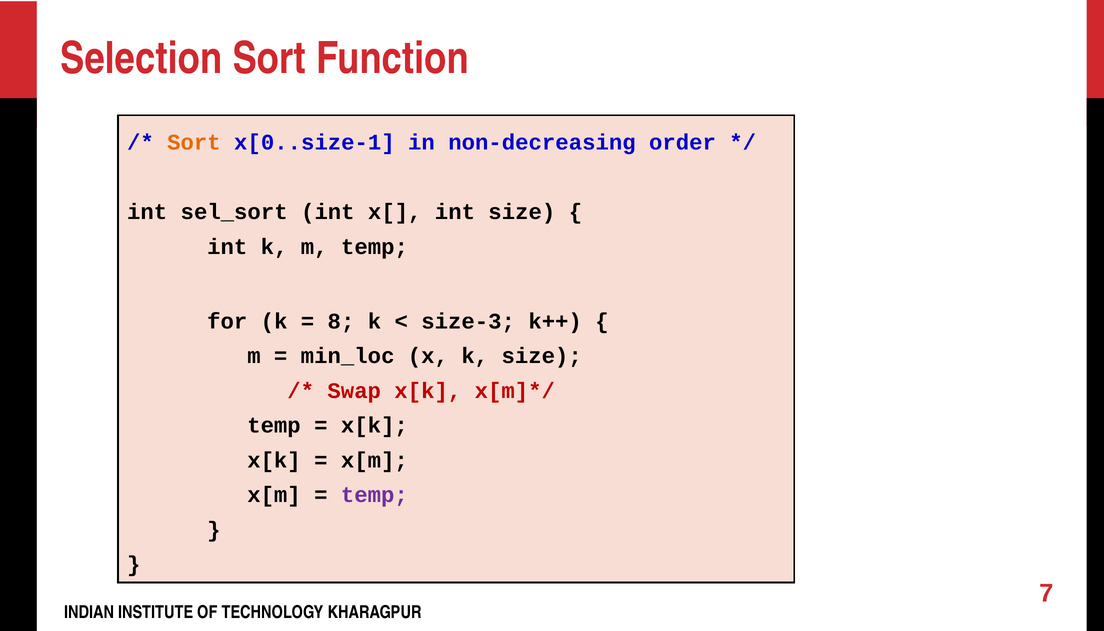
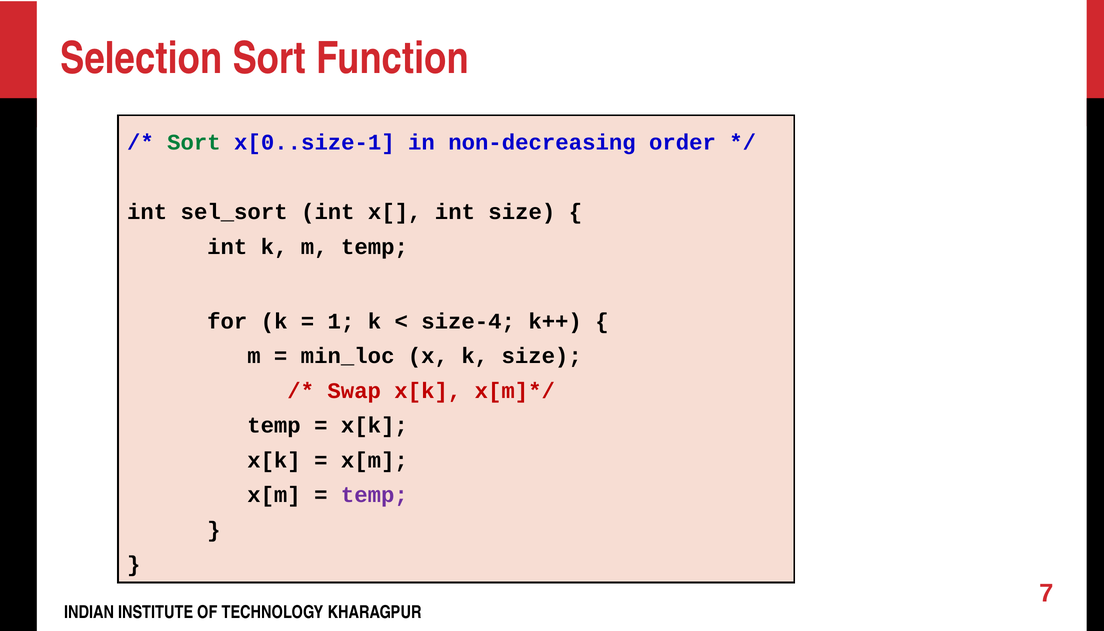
Sort at (194, 143) colour: orange -> green
8: 8 -> 1
size-3: size-3 -> size-4
